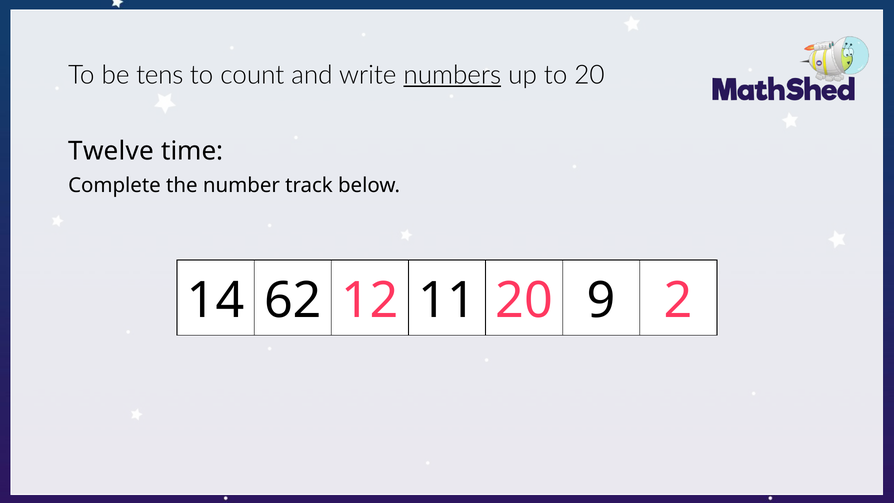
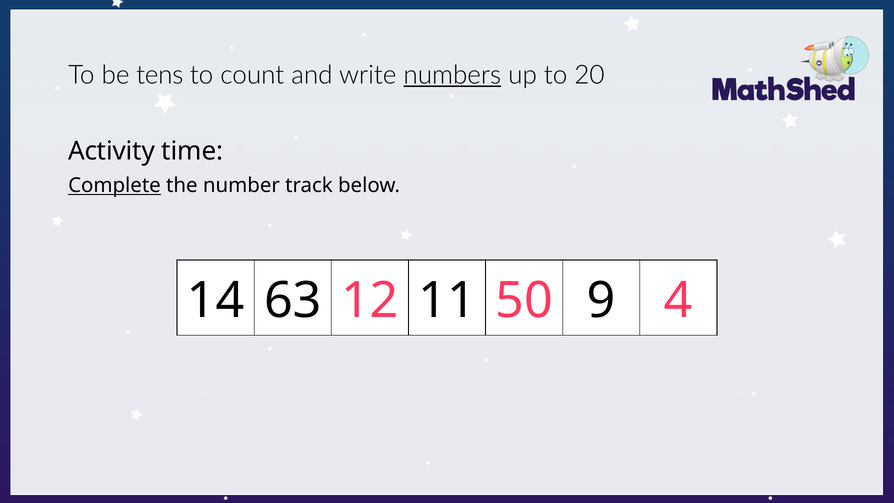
Twelve: Twelve -> Activity
Complete underline: none -> present
62: 62 -> 63
11 20: 20 -> 50
2: 2 -> 4
